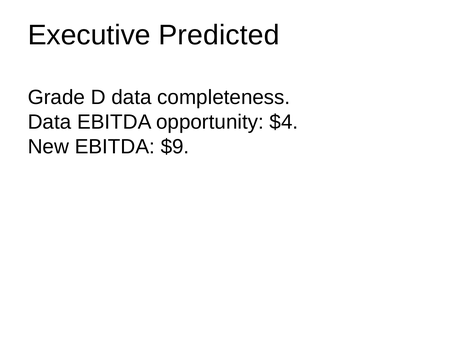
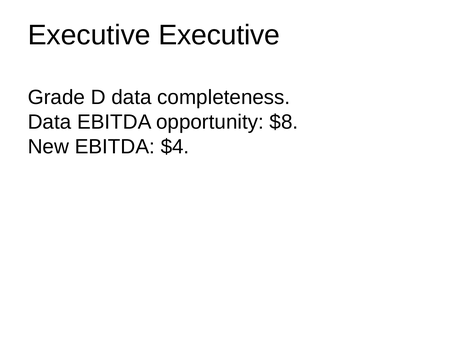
Executive Predicted: Predicted -> Executive
$4: $4 -> $8
$9: $9 -> $4
